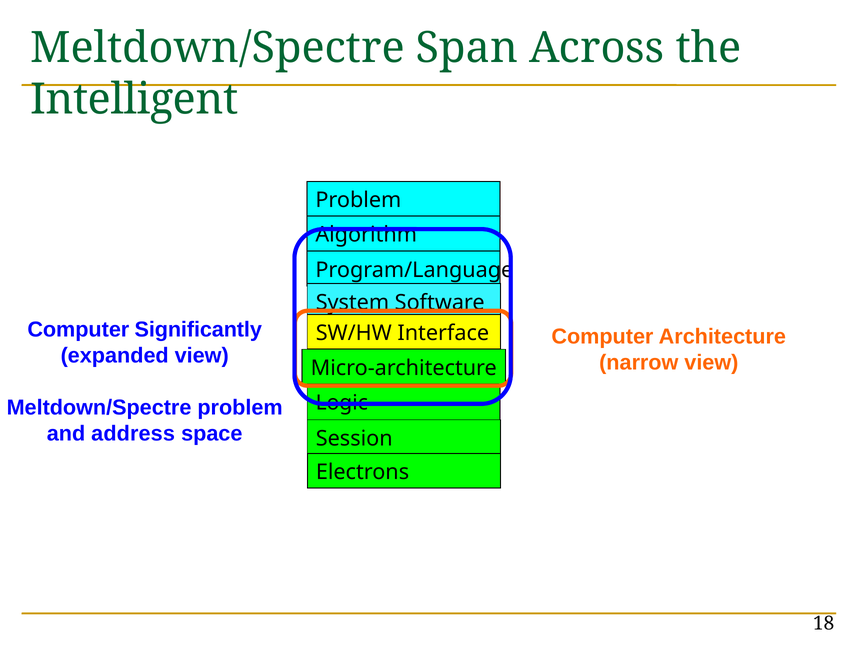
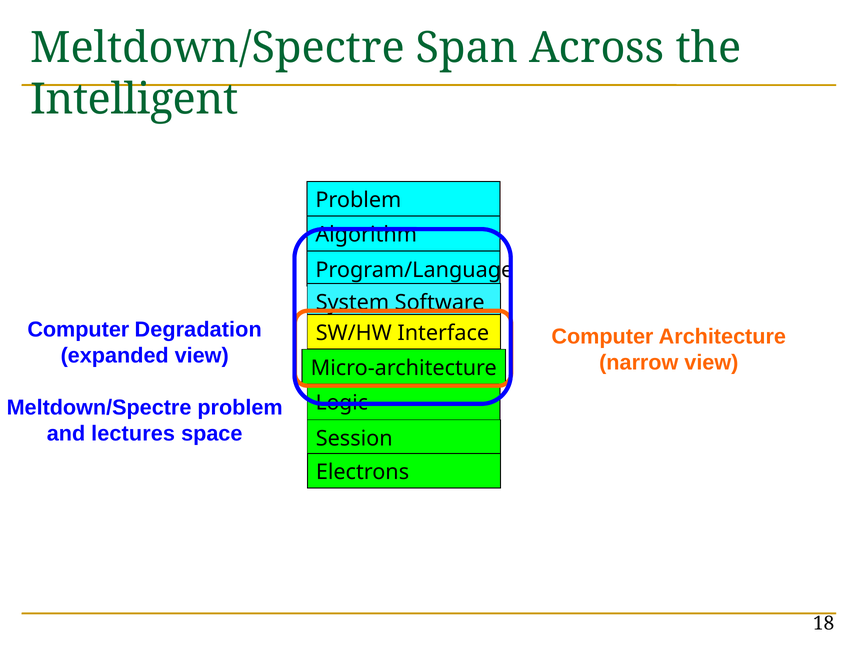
Significantly: Significantly -> Degradation
address: address -> lectures
